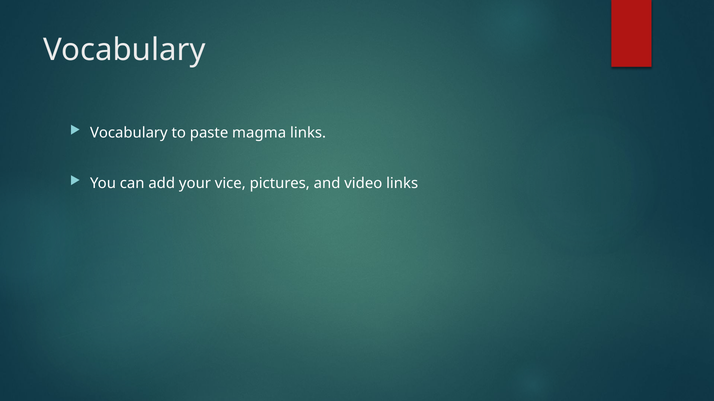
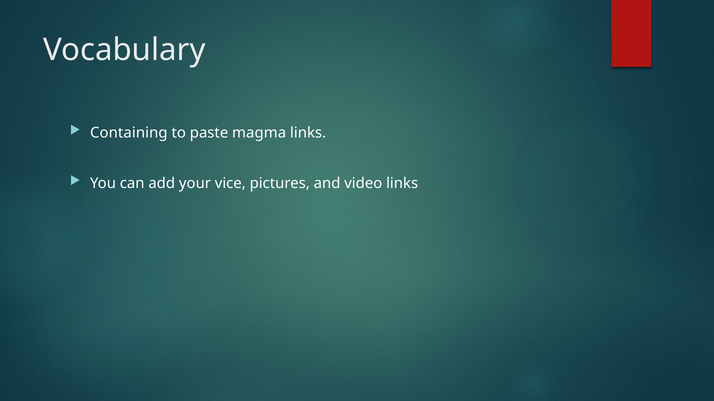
Vocabulary at (129, 133): Vocabulary -> Containing
